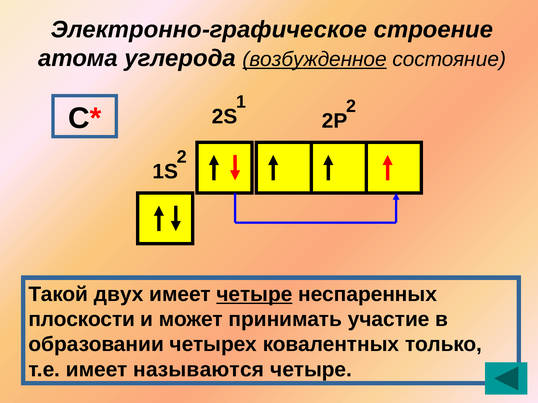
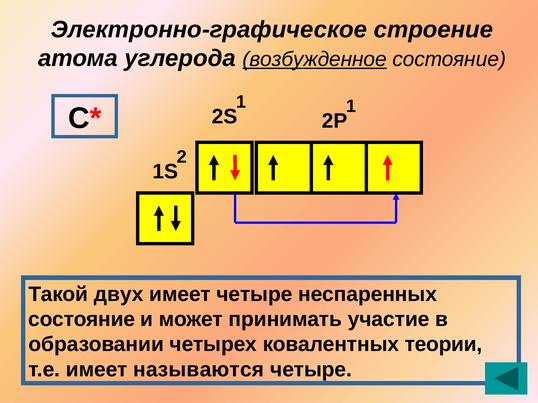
1 2: 2 -> 1
четыре at (254, 295) underline: present -> none
плоскости at (82, 320): плоскости -> состояние
только: только -> теории
